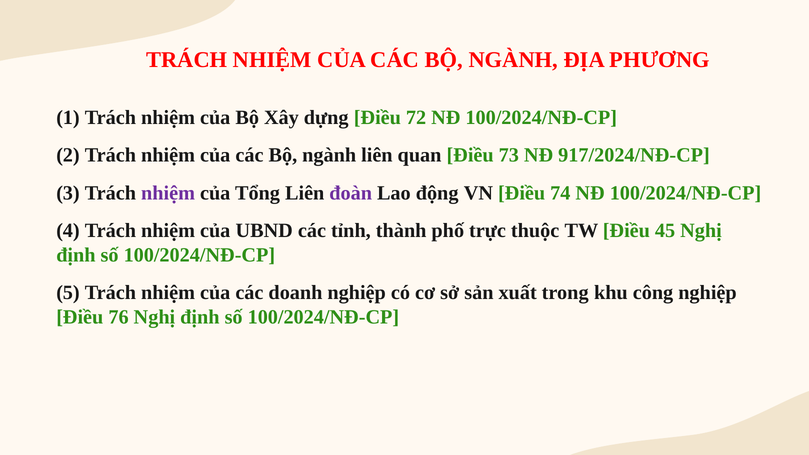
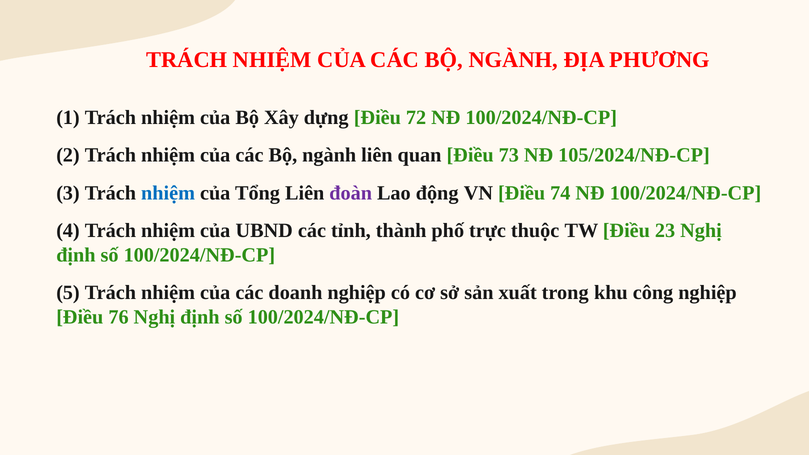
917/2024/NĐ-CP: 917/2024/NĐ-CP -> 105/2024/NĐ-CP
nhiệm at (168, 193) colour: purple -> blue
45: 45 -> 23
